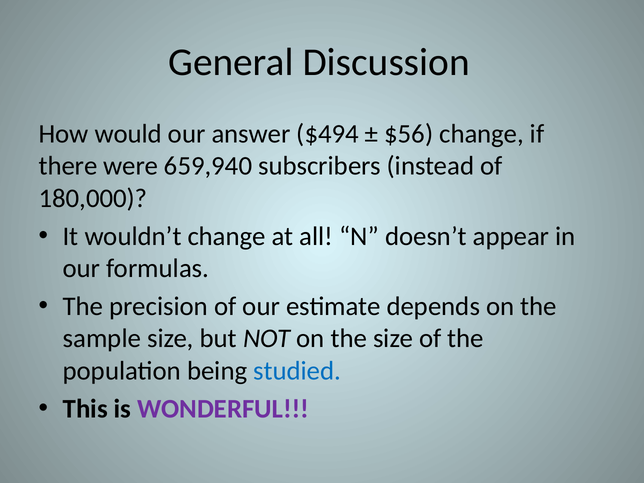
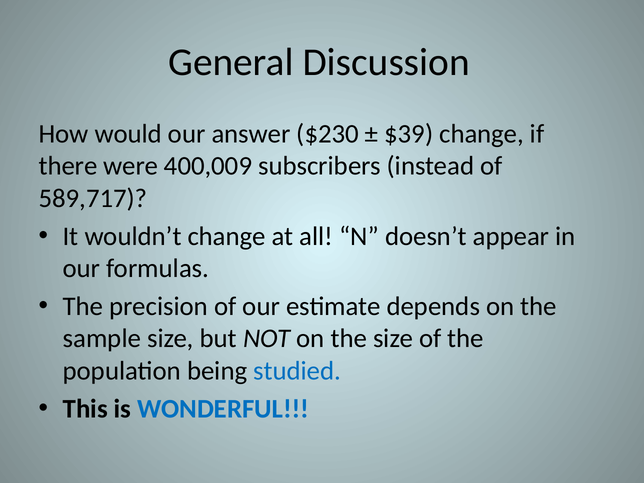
$494: $494 -> $230
$56: $56 -> $39
659,940: 659,940 -> 400,009
180,000: 180,000 -> 589,717
WONDERFUL colour: purple -> blue
